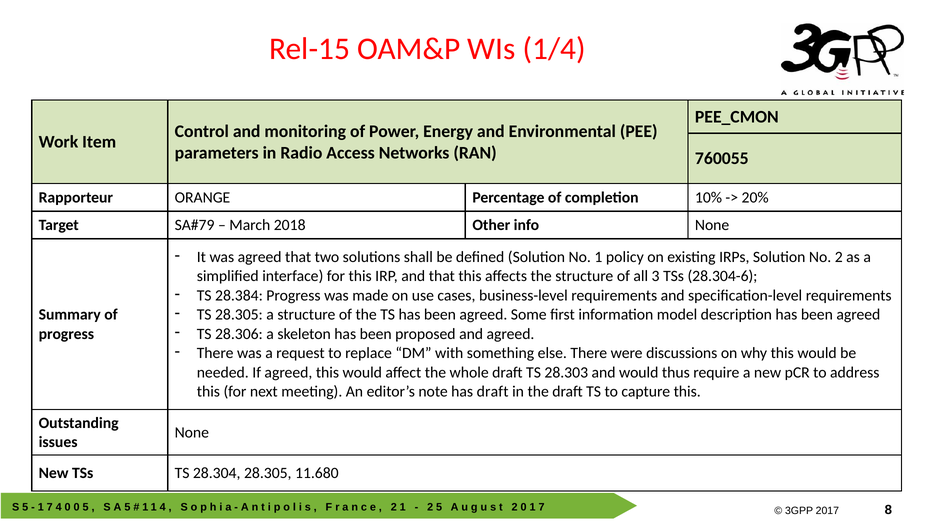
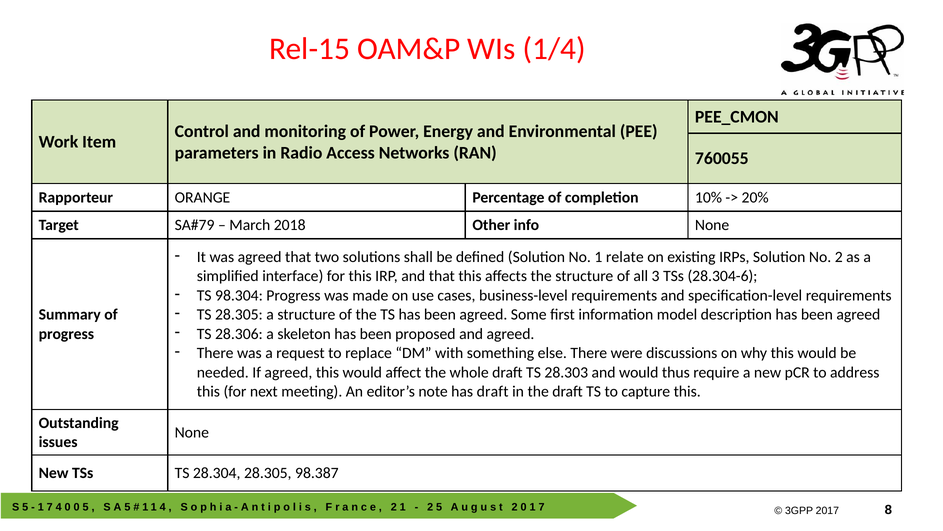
policy: policy -> relate
28.384: 28.384 -> 98.304
11.680: 11.680 -> 98.387
